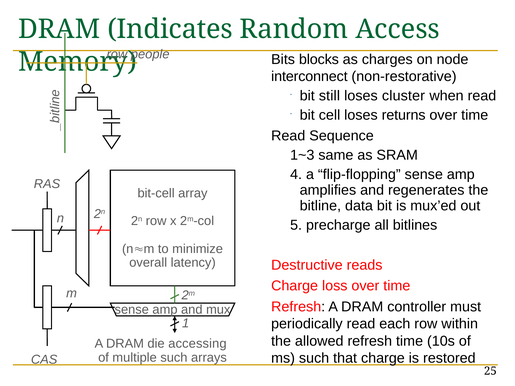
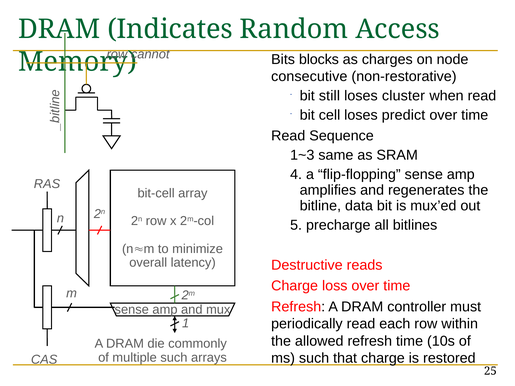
people: people -> cannot
interconnect: interconnect -> consecutive
returns: returns -> predict
accessing: accessing -> commonly
